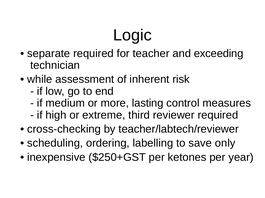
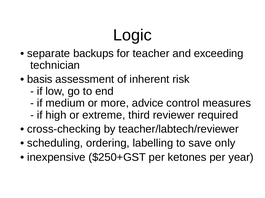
separate required: required -> backups
while: while -> basis
lasting: lasting -> advice
